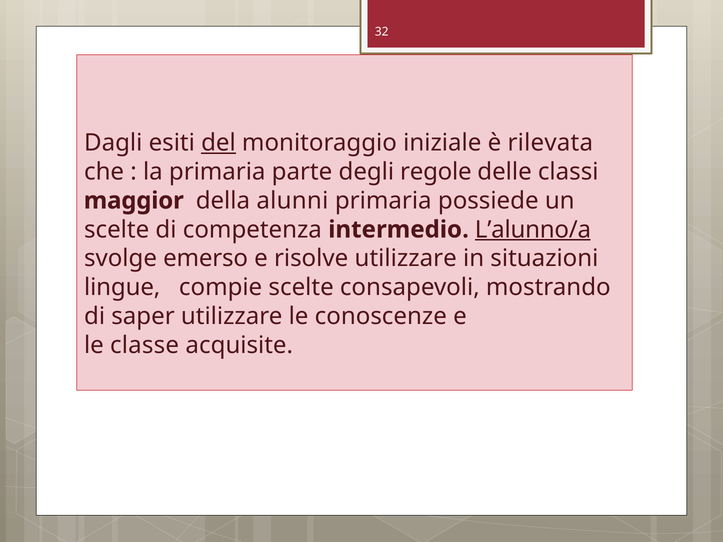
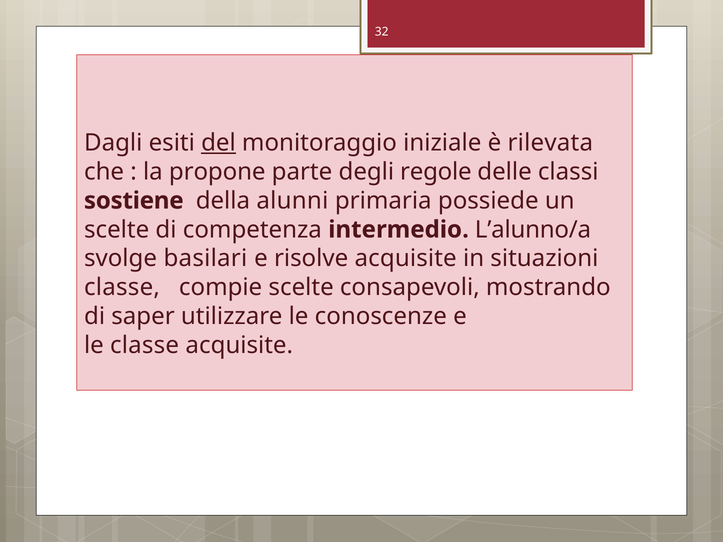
la primaria: primaria -> propone
maggior: maggior -> sostiene
L’alunno/a underline: present -> none
emerso: emerso -> basilari
risolve utilizzare: utilizzare -> acquisite
lingue at (122, 288): lingue -> classe
